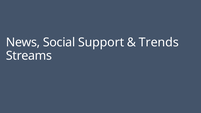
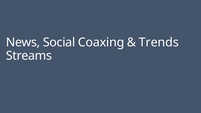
Support: Support -> Coaxing
